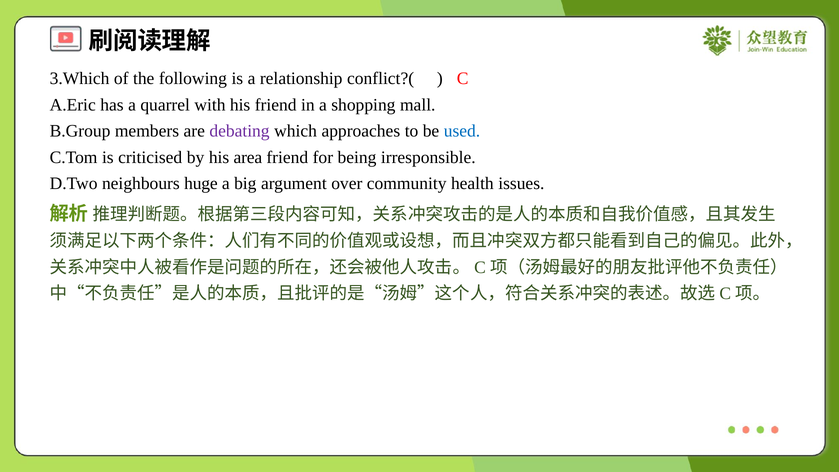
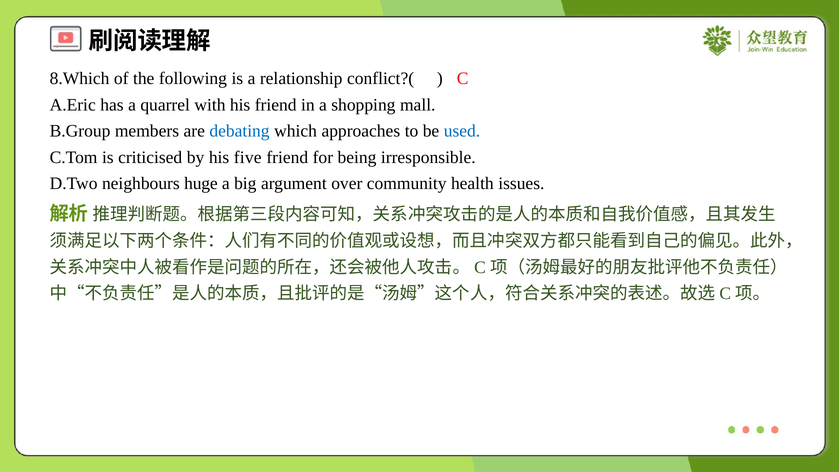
3.Which: 3.Which -> 8.Which
debating colour: purple -> blue
area: area -> five
